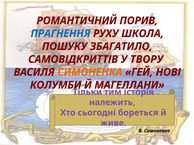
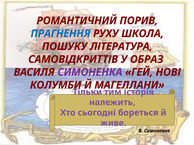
ЗБАГАТИЛО: ЗБАГАТИЛО -> ЛІТЕРАТУРА
ТВОРУ: ТВОРУ -> ОБРАЗ
СИМОНЕНКА colour: orange -> purple
